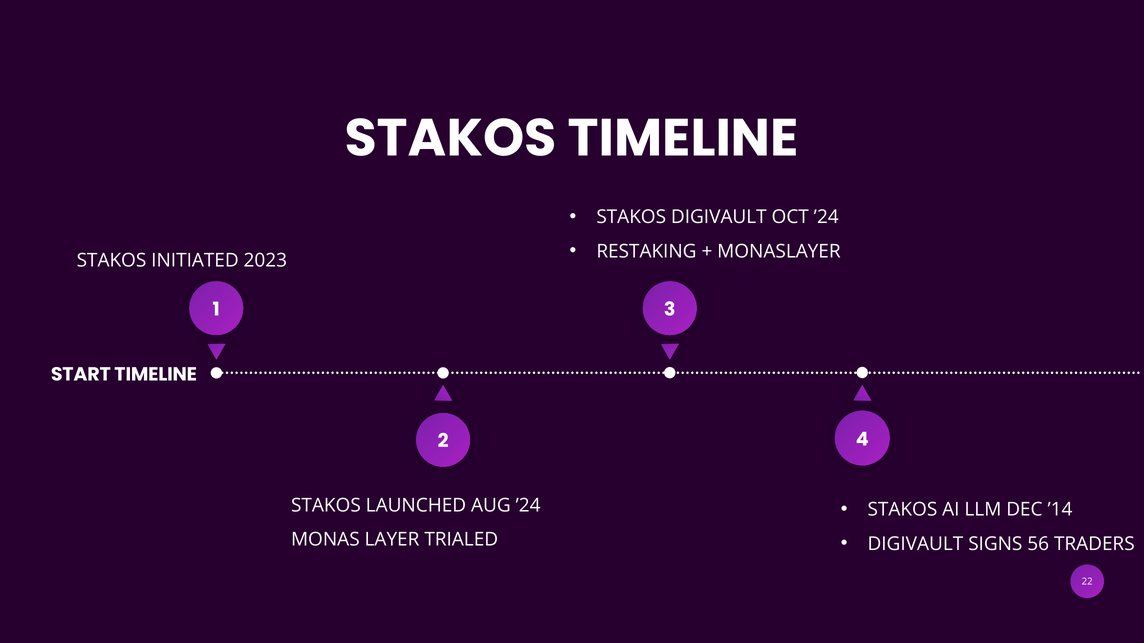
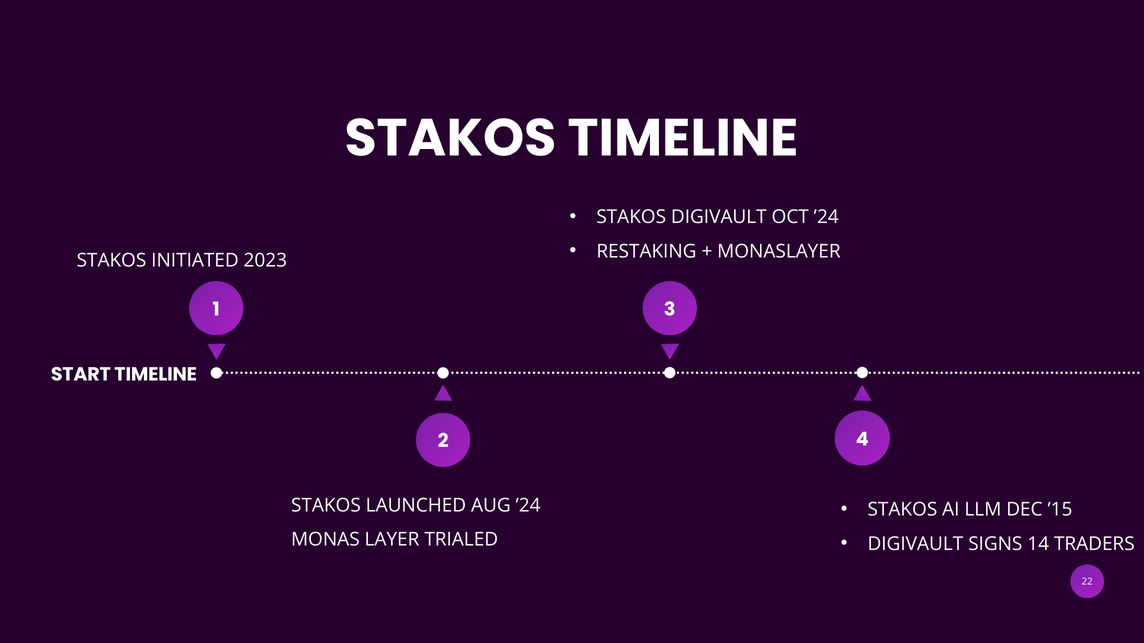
’14: ’14 -> ’15
56: 56 -> 14
